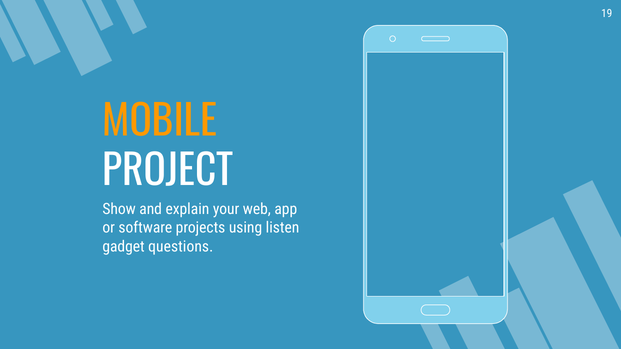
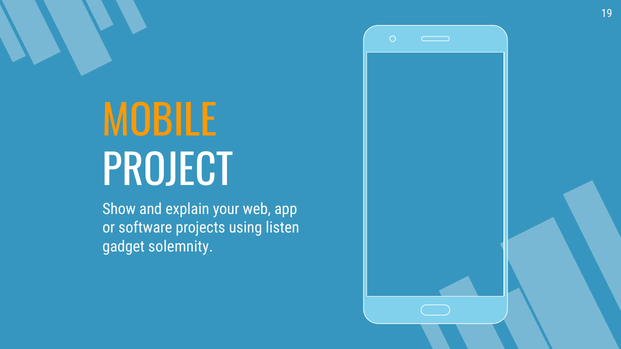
questions: questions -> solemnity
